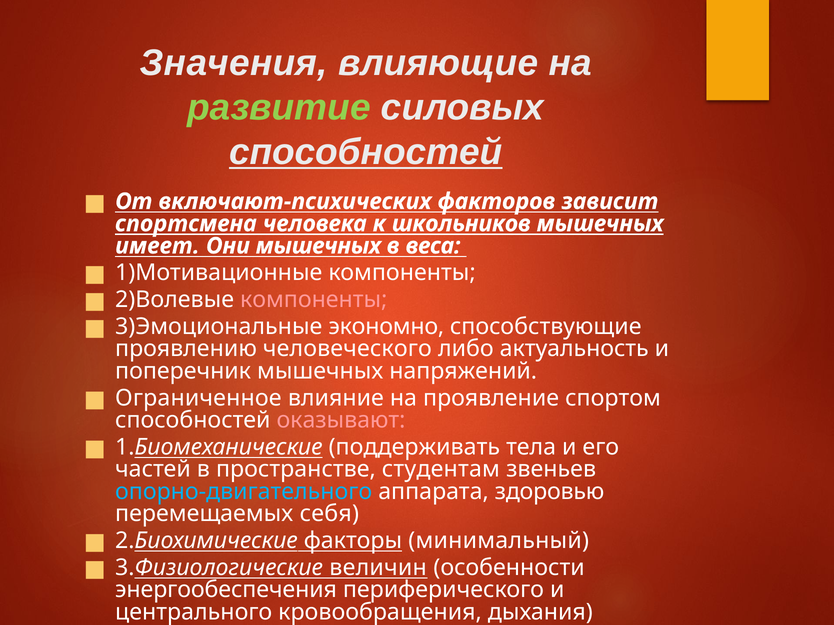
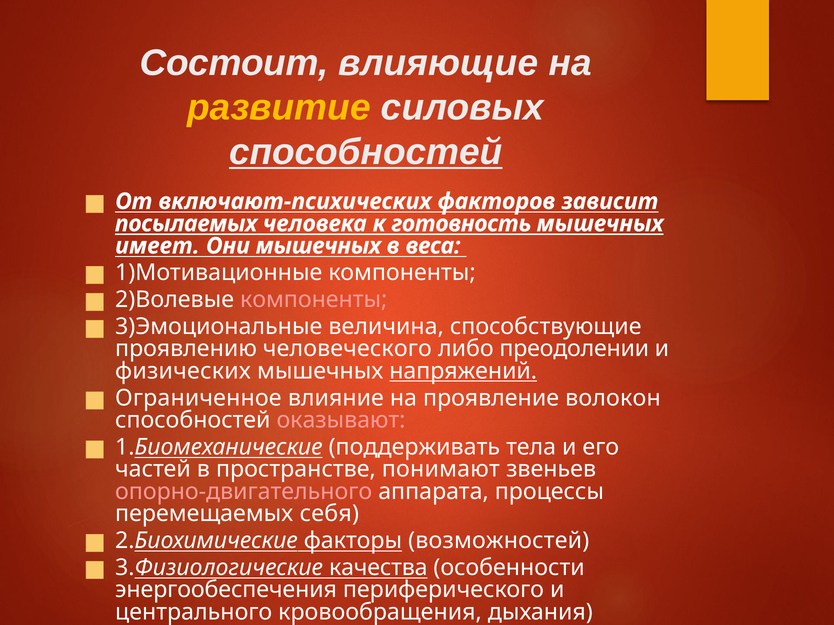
Значения: Значения -> Состоит
развитие colour: light green -> yellow
спортсмена: спортсмена -> посылаемых
школьников: школьников -> готовность
экономно: экономно -> величина
актуальность: актуальность -> преодолении
поперечник: поперечник -> физических
напряжений underline: none -> present
спортом: спортом -> волокон
студентам: студентам -> понимают
опорно-двигательного colour: light blue -> pink
здоровью: здоровью -> процессы
минимальный: минимальный -> возможностей
величин: величин -> качества
